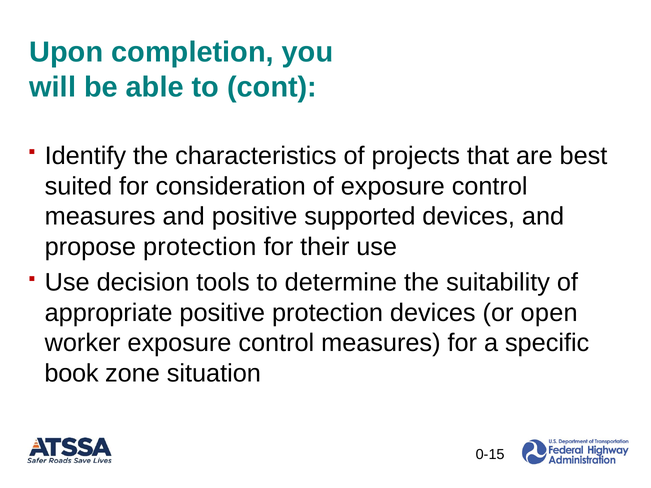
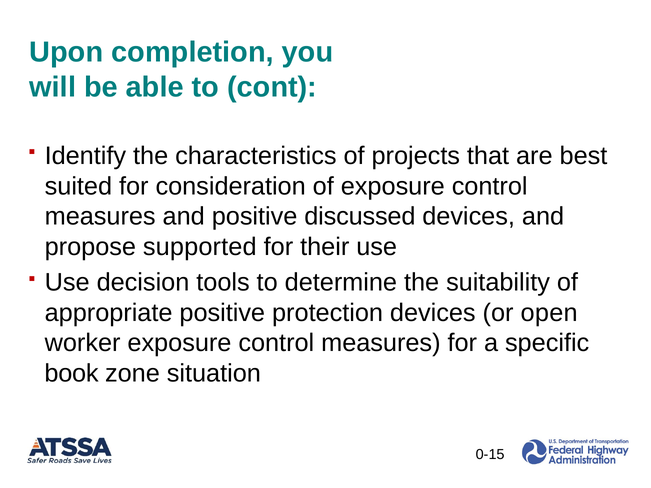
supported: supported -> discussed
propose protection: protection -> supported
